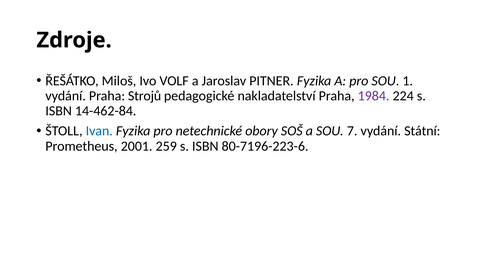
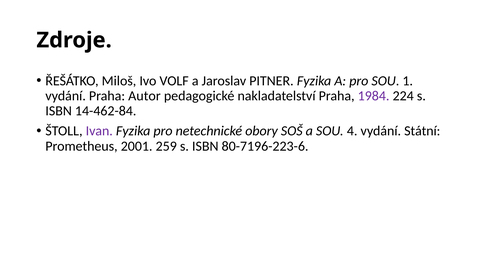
Strojů: Strojů -> Autor
Ivan colour: blue -> purple
7: 7 -> 4
